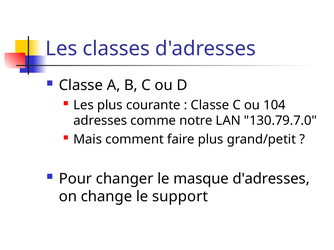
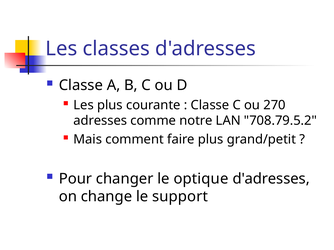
104: 104 -> 270
130.79.7.0: 130.79.7.0 -> 708.79.5.2
masque: masque -> optique
